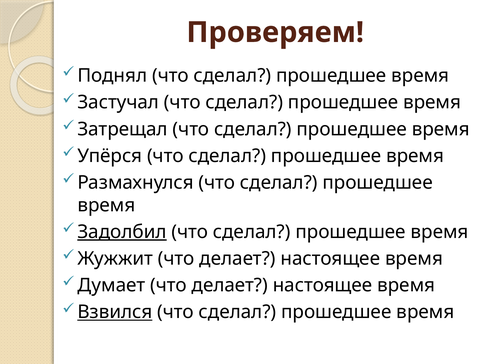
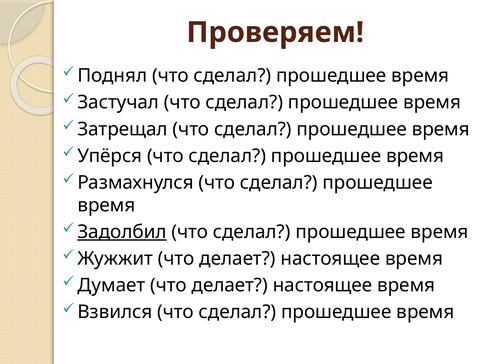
Взвился underline: present -> none
